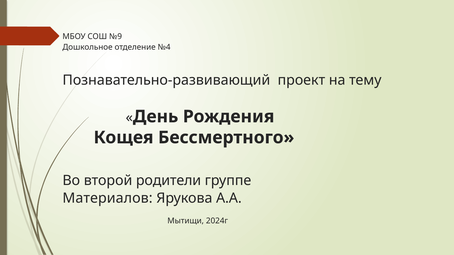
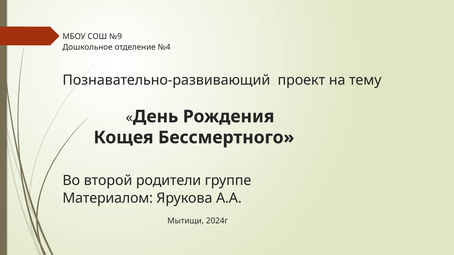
Материалов: Материалов -> Материалом
